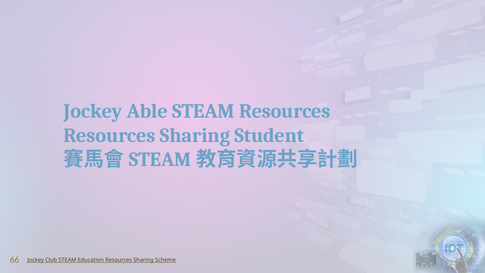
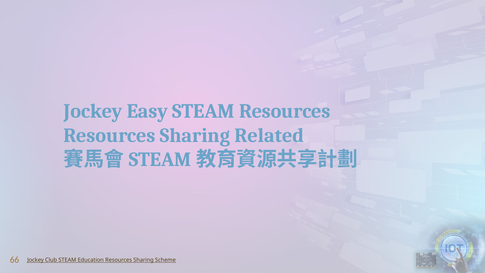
Able: Able -> Easy
Student: Student -> Related
